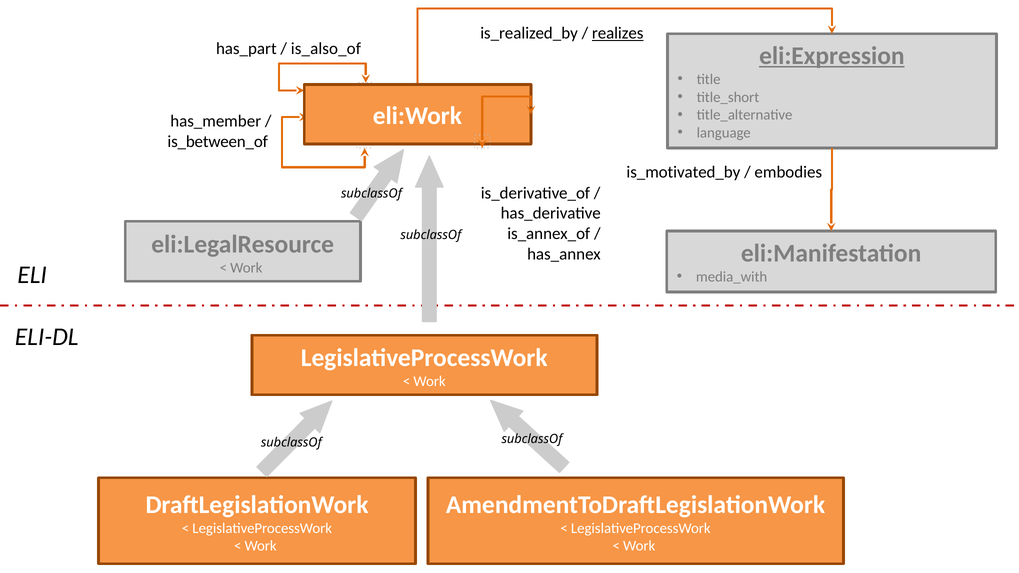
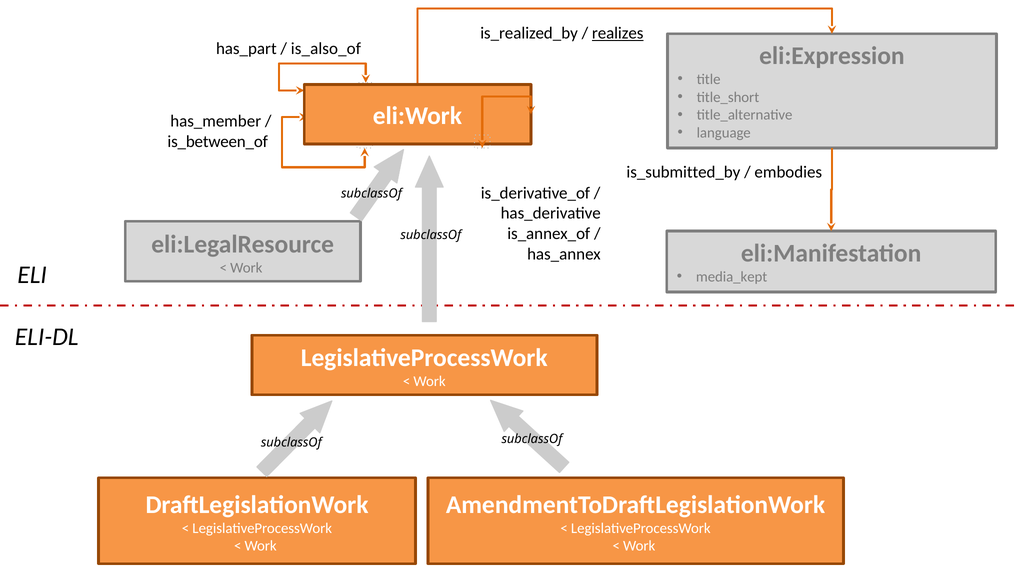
eli:Expression underline: present -> none
is_motivated_by: is_motivated_by -> is_submitted_by
media_with: media_with -> media_kept
